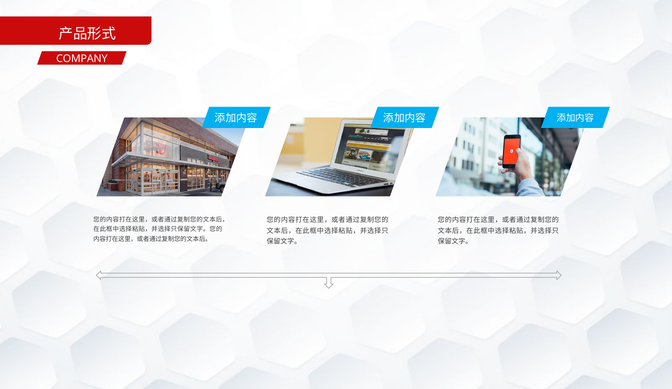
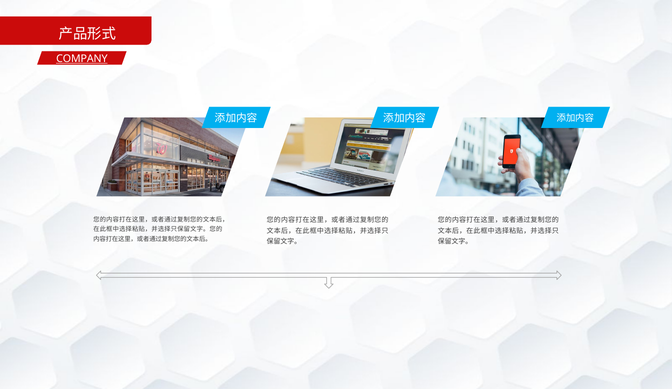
COMPANY underline: none -> present
